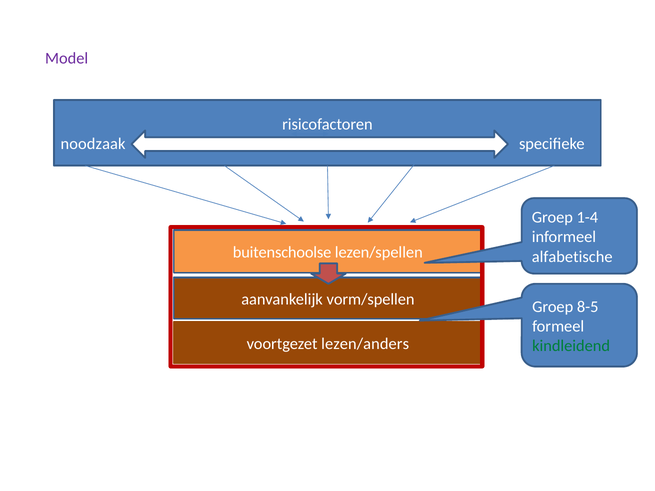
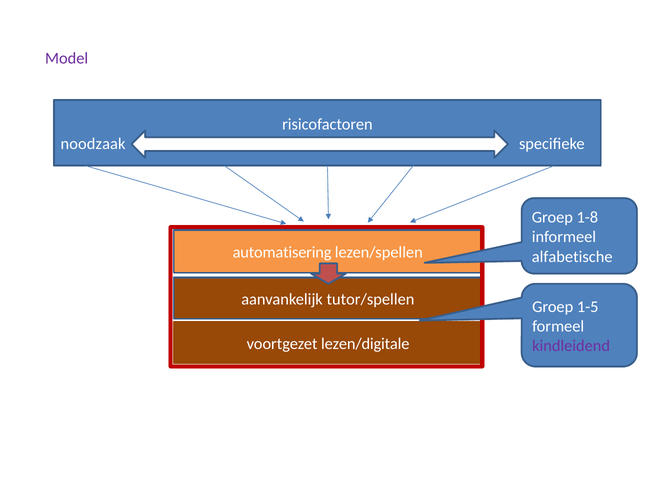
1-4: 1-4 -> 1-8
buitenschoolse: buitenschoolse -> automatisering
vorm/spellen: vorm/spellen -> tutor/spellen
8-5: 8-5 -> 1-5
lezen/anders: lezen/anders -> lezen/digitale
kindleidend colour: green -> purple
